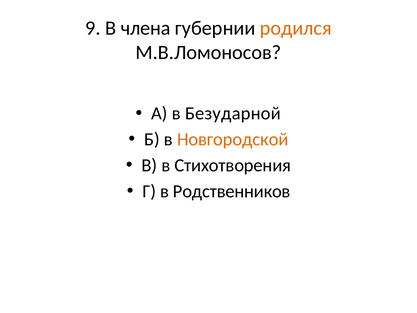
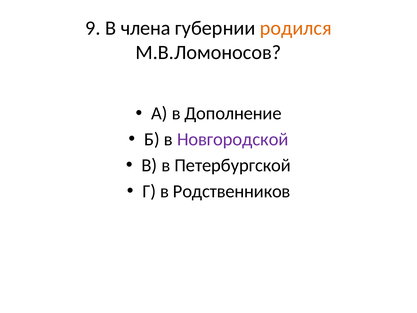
Безударной: Безударной -> Дополнение
Новгородской colour: orange -> purple
Стихотворения: Стихотворения -> Петербургской
